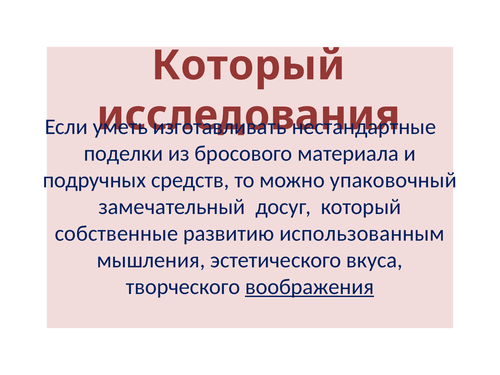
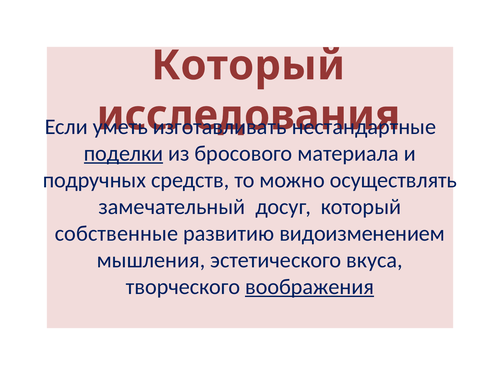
поделки underline: none -> present
упаковочный: упаковочный -> осуществлять
использованным: использованным -> видоизменением
